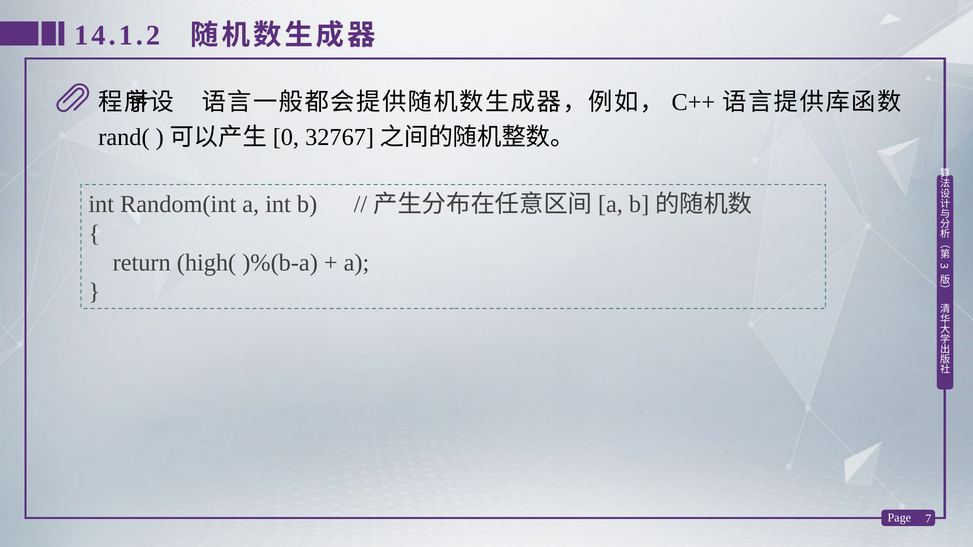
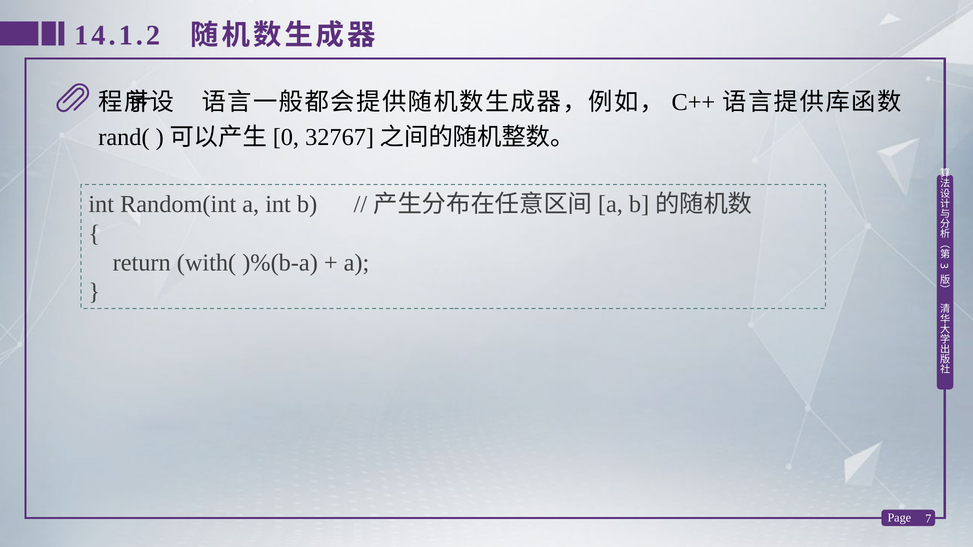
high(: high( -> with(
